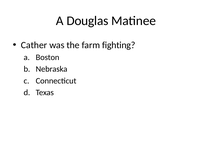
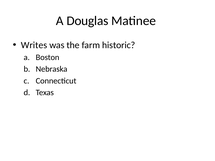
Cather: Cather -> Writes
fighting: fighting -> historic
